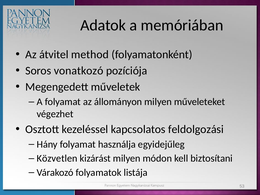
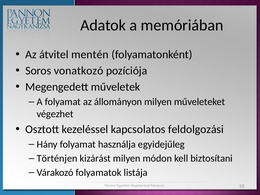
method: method -> mentén
Közvetlen: Közvetlen -> Történjen
